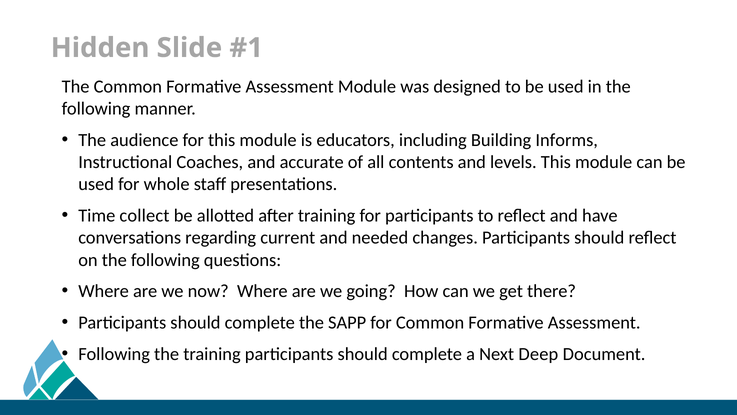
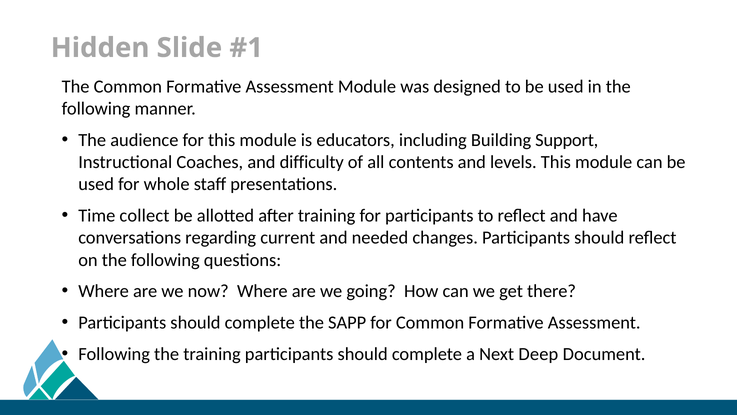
Informs: Informs -> Support
accurate: accurate -> difficulty
